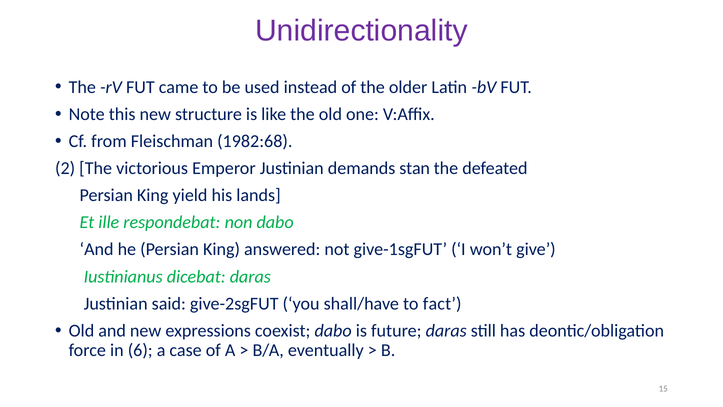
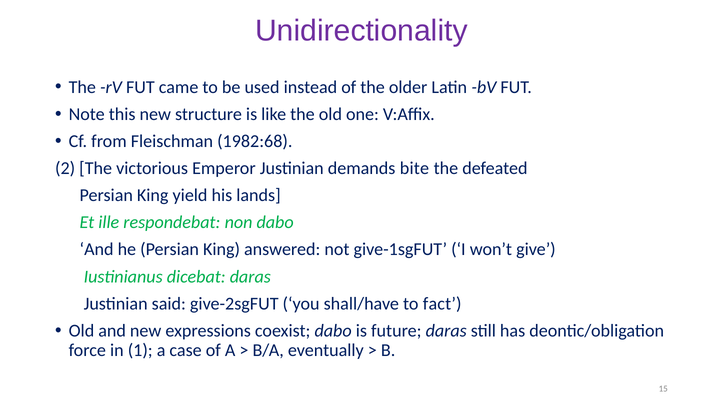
stan: stan -> bite
6: 6 -> 1
